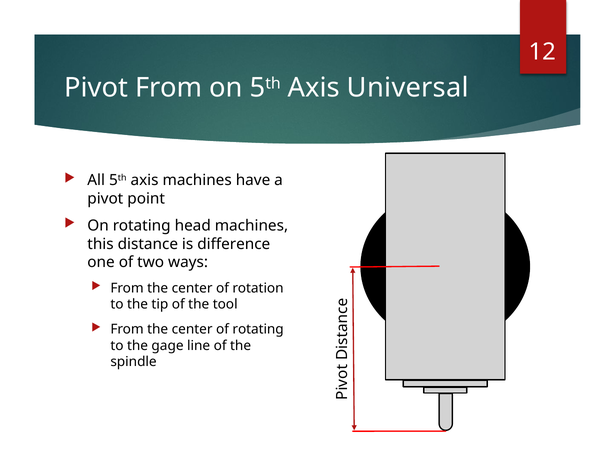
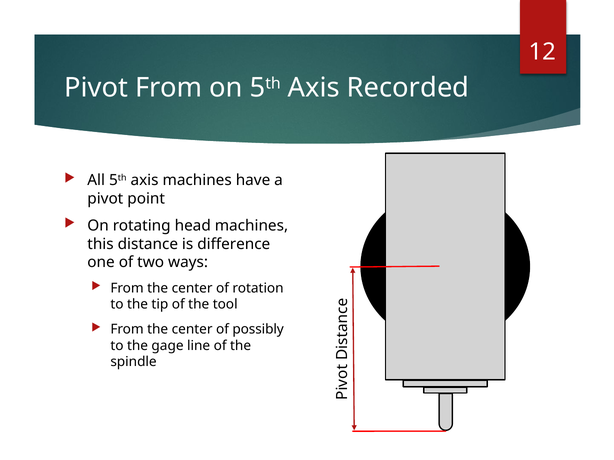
Universal: Universal -> Recorded
of rotating: rotating -> possibly
